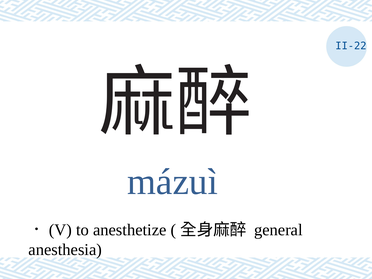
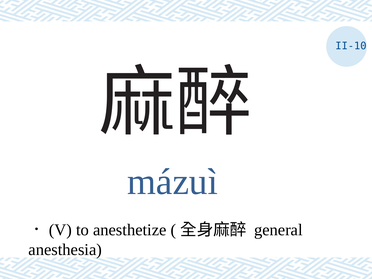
II-22: II-22 -> II-10
